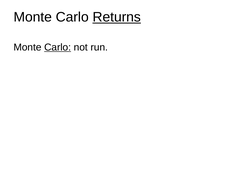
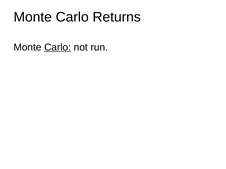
Returns underline: present -> none
